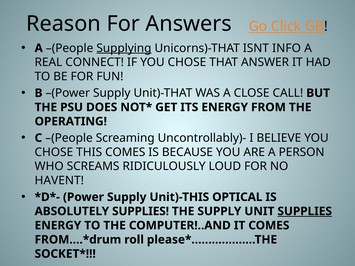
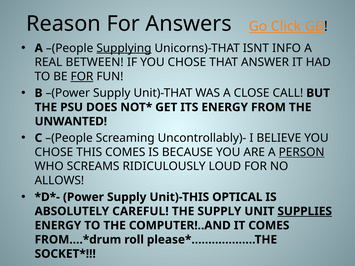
CONNECT: CONNECT -> BETWEEN
FOR at (82, 77) underline: none -> present
OPERATING: OPERATING -> UNWANTED
PERSON underline: none -> present
HAVENT: HAVENT -> ALLOWS
ABSOLUTELY SUPPLIES: SUPPLIES -> CAREFUL
